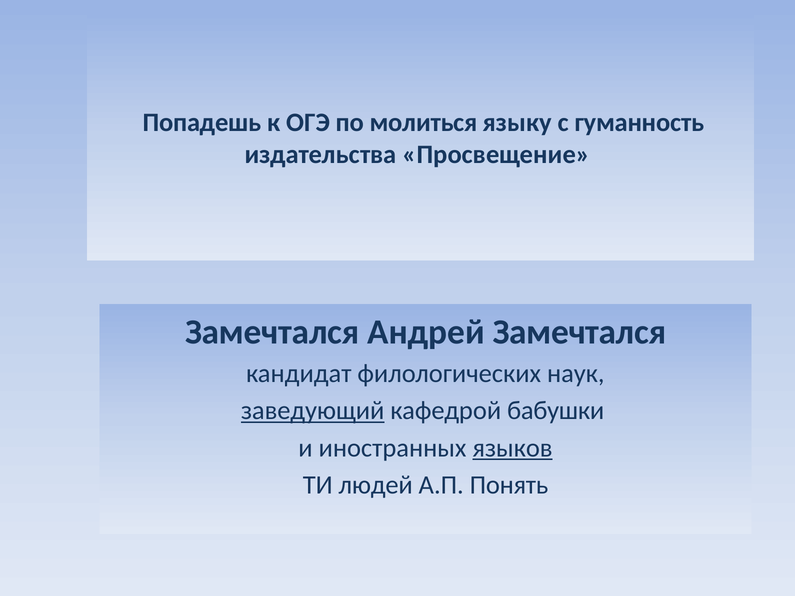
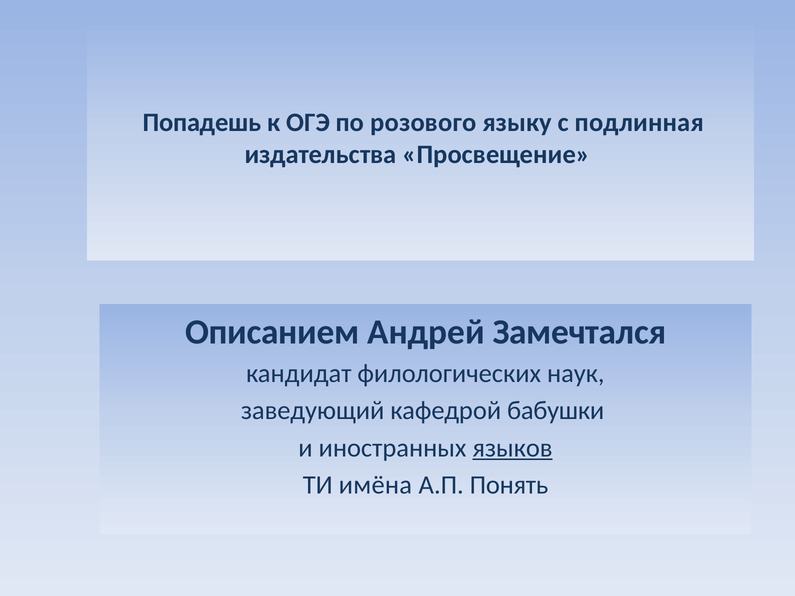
молиться: молиться -> розового
гуманность: гуманность -> подлинная
Замечтался at (272, 332): Замечтался -> Описанием
заведующий underline: present -> none
людей: людей -> имёна
